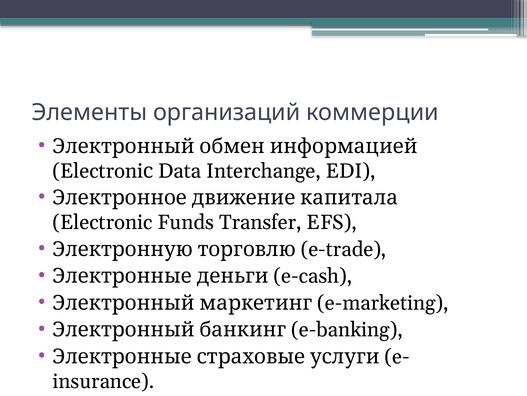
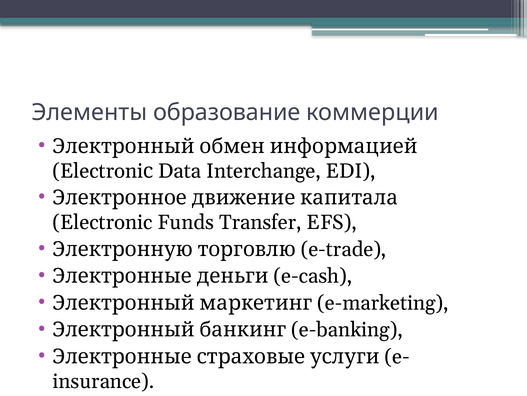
организаций: организаций -> образование
